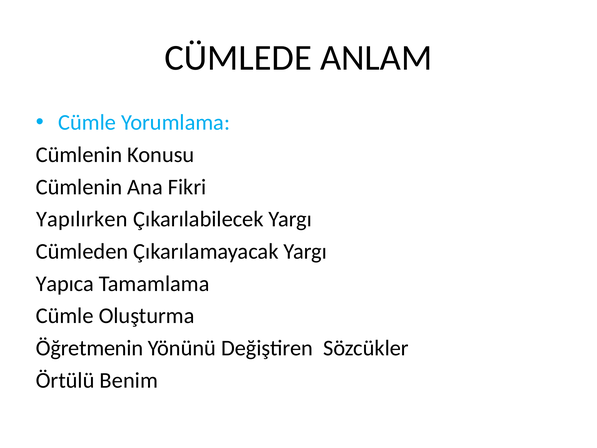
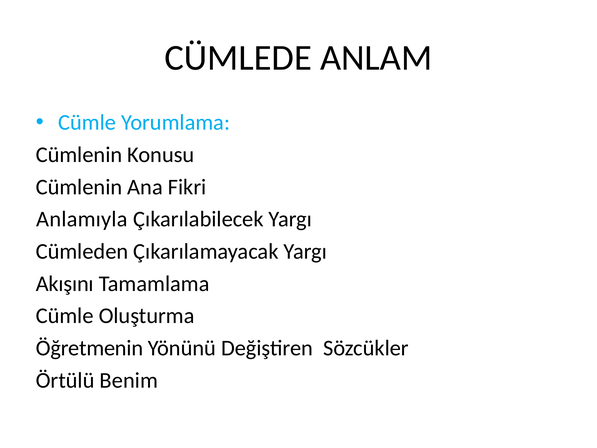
Yapılırken: Yapılırken -> Anlamıyla
Yapıca: Yapıca -> Akışını
